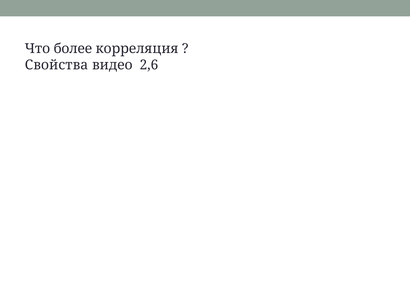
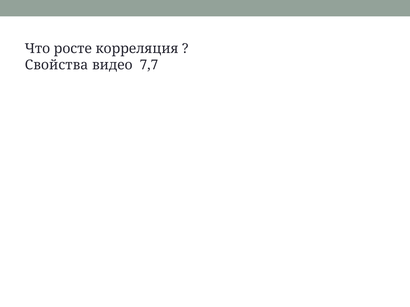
более: более -> росте
2,6: 2,6 -> 7,7
